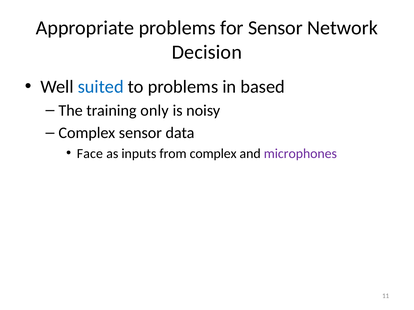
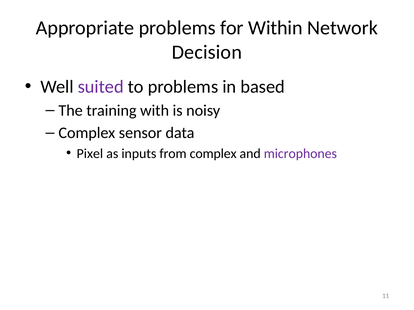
for Sensor: Sensor -> Within
suited colour: blue -> purple
only: only -> with
Face: Face -> Pixel
